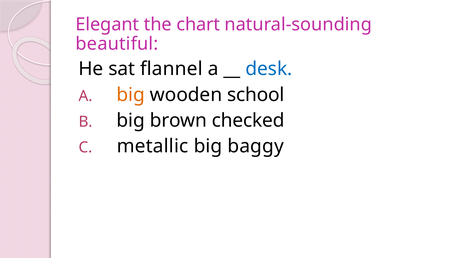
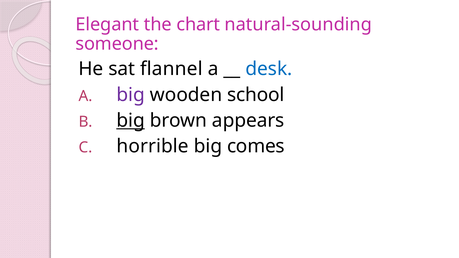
beautiful: beautiful -> someone
big at (131, 95) colour: orange -> purple
big at (131, 121) underline: none -> present
checked: checked -> appears
metallic: metallic -> horrible
baggy: baggy -> comes
